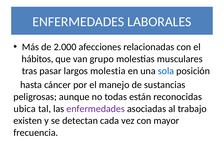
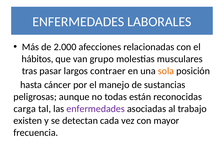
molestia: molestia -> contraer
sola colour: blue -> orange
ubica: ubica -> carga
